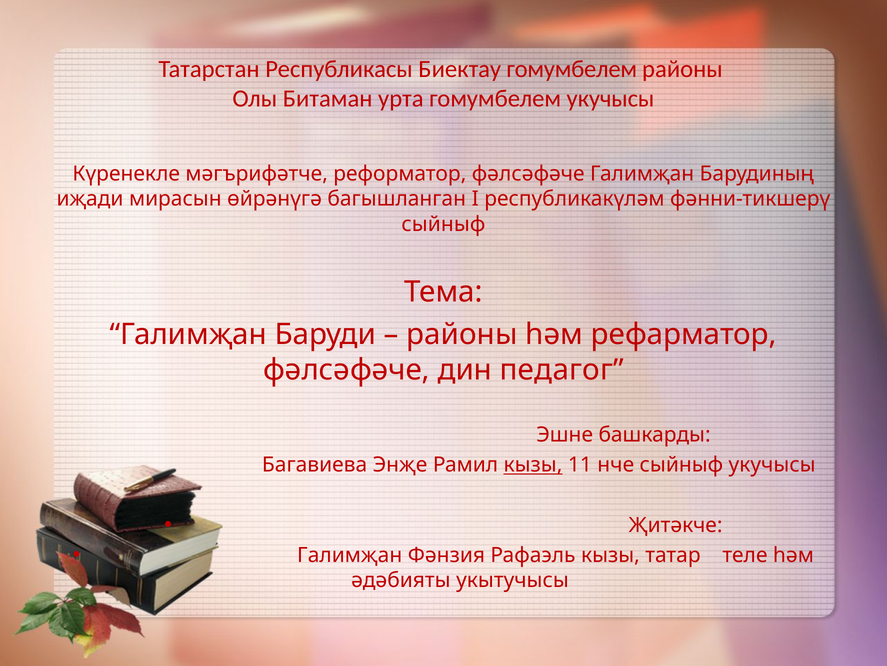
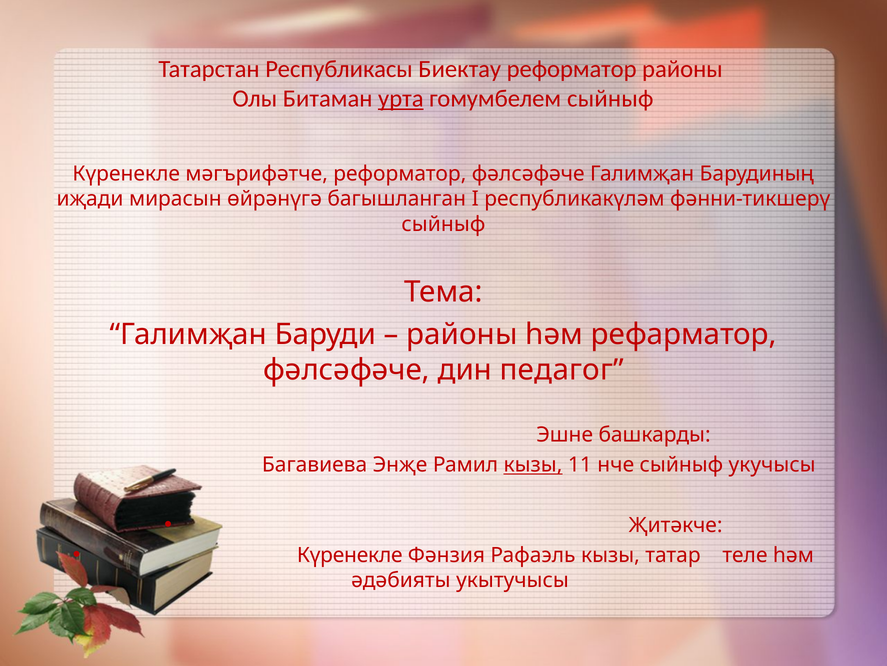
Биектау гомумбелем: гомумбелем -> реформатор
урта underline: none -> present
гомумбелем укучысы: укучысы -> сыйныф
Галимҗан at (350, 555): Галимҗан -> Күренекле
